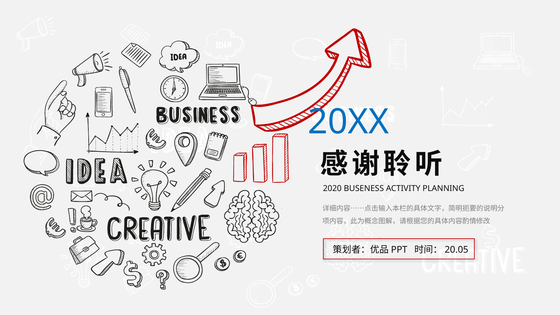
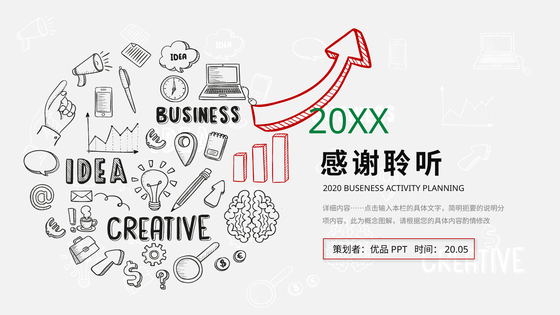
20XX colour: blue -> green
